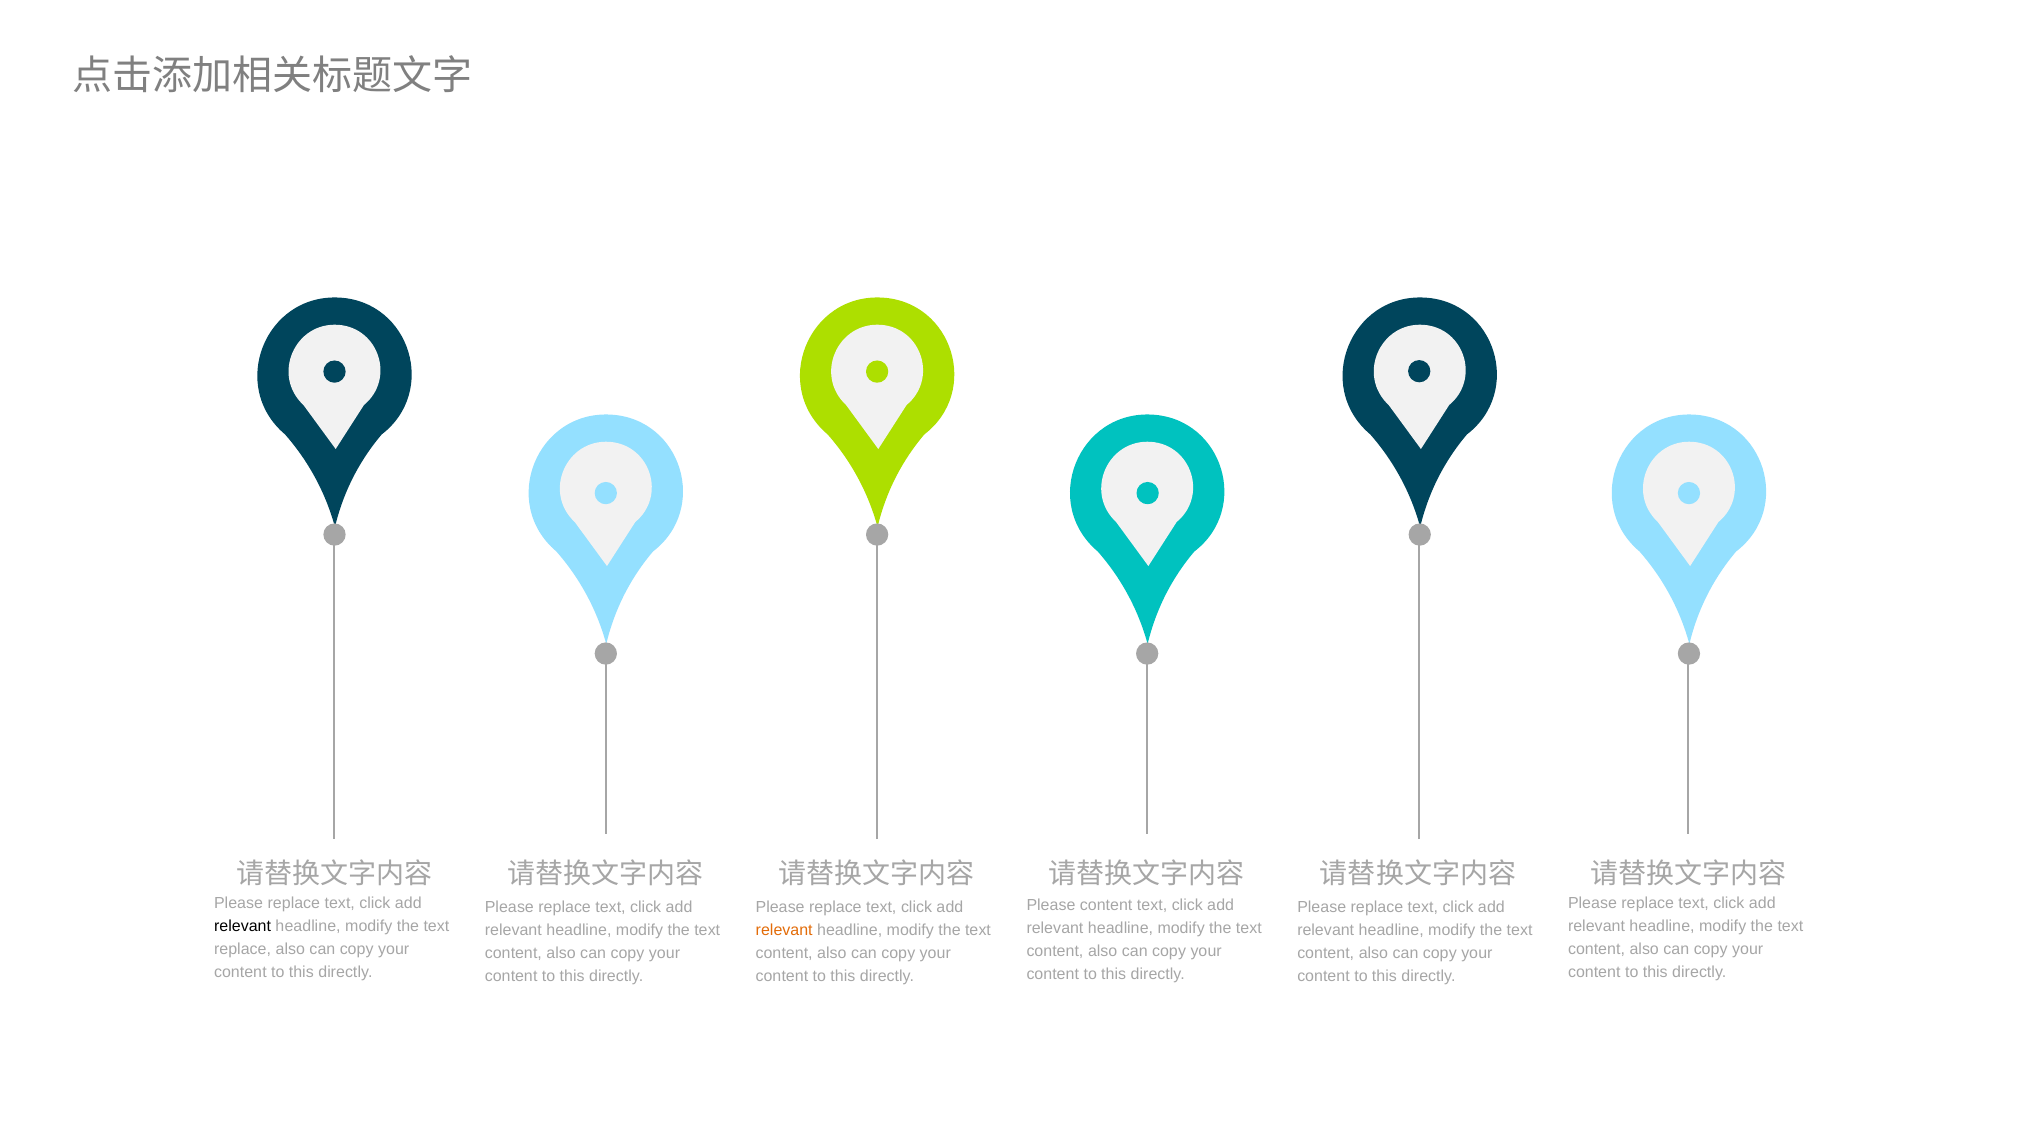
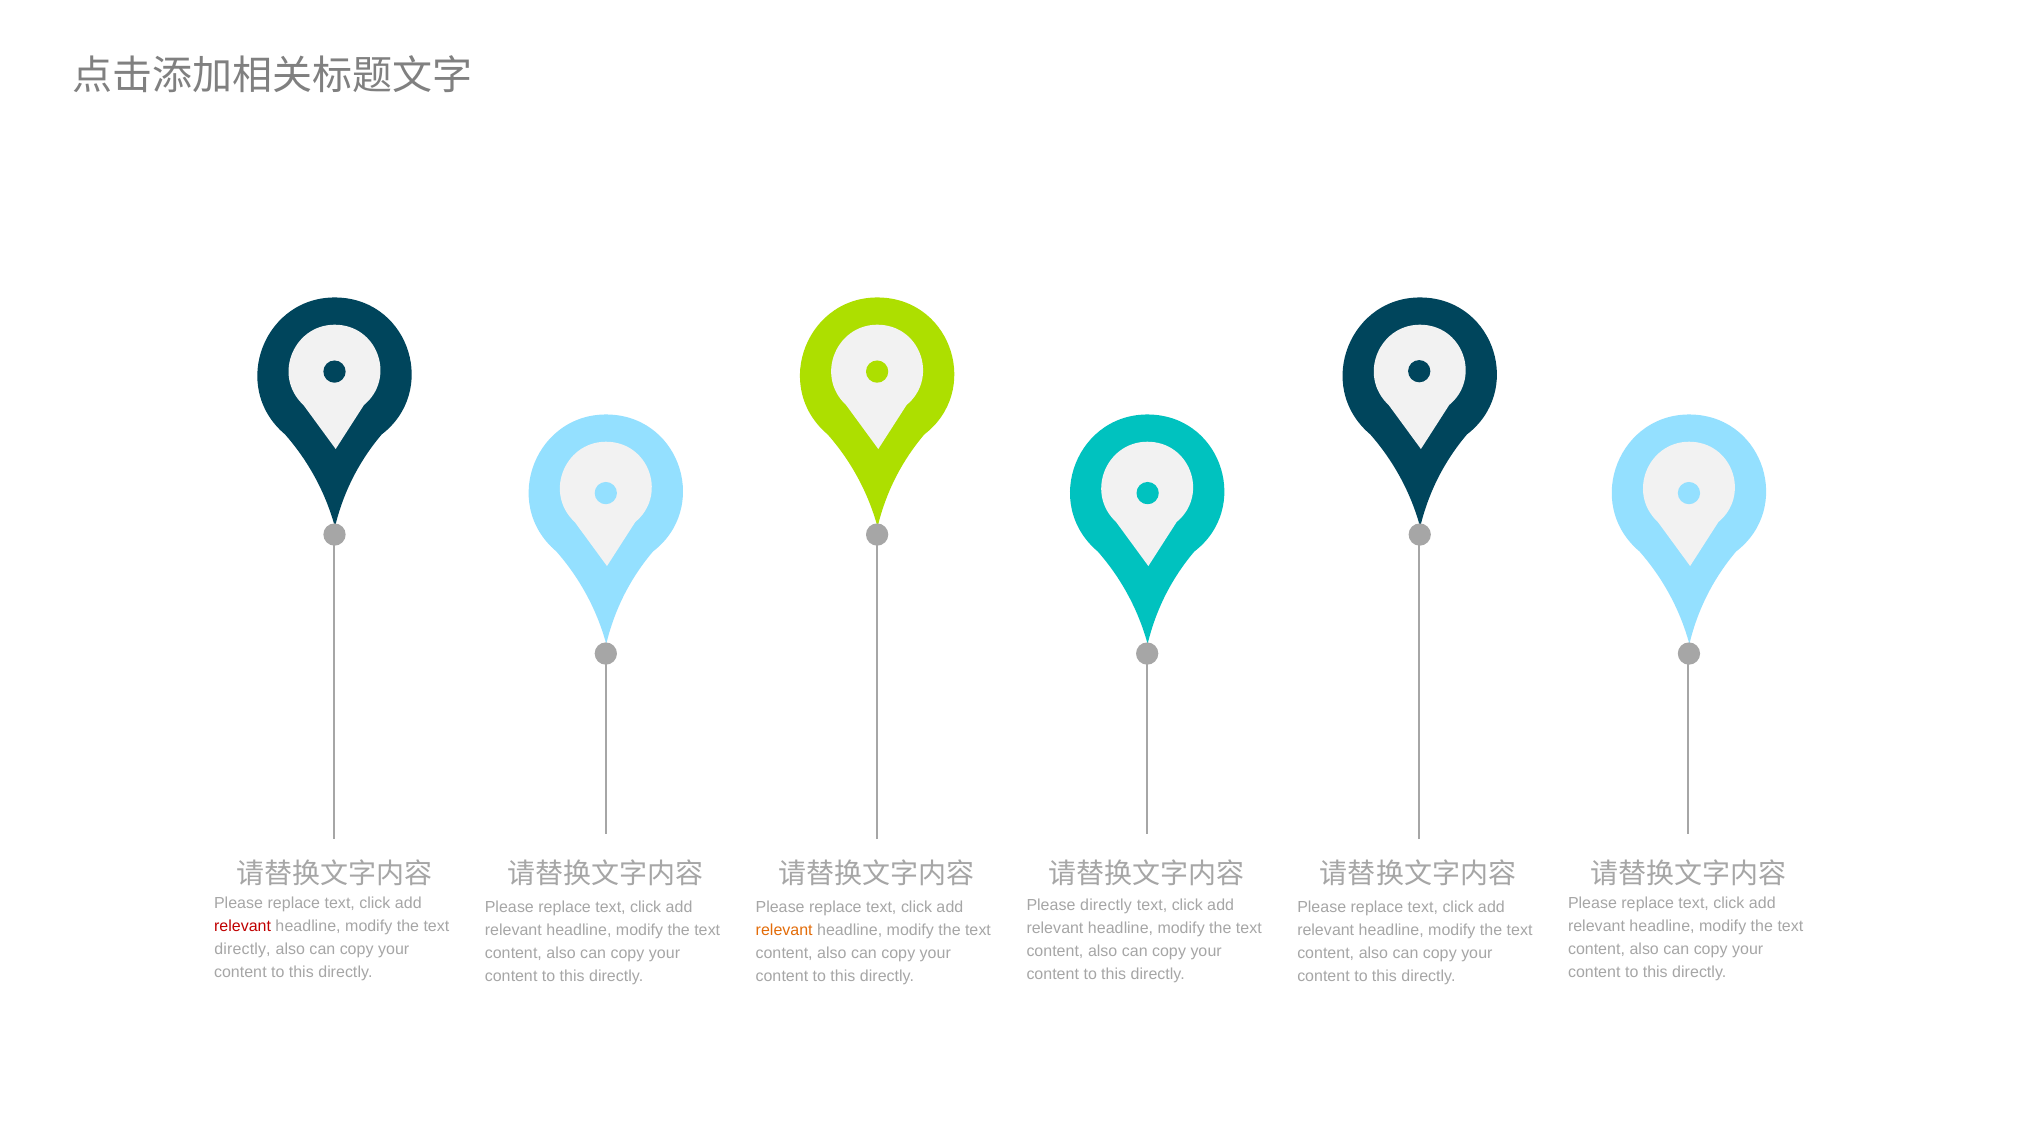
Please content: content -> directly
relevant at (243, 926) colour: black -> red
replace at (243, 949): replace -> directly
